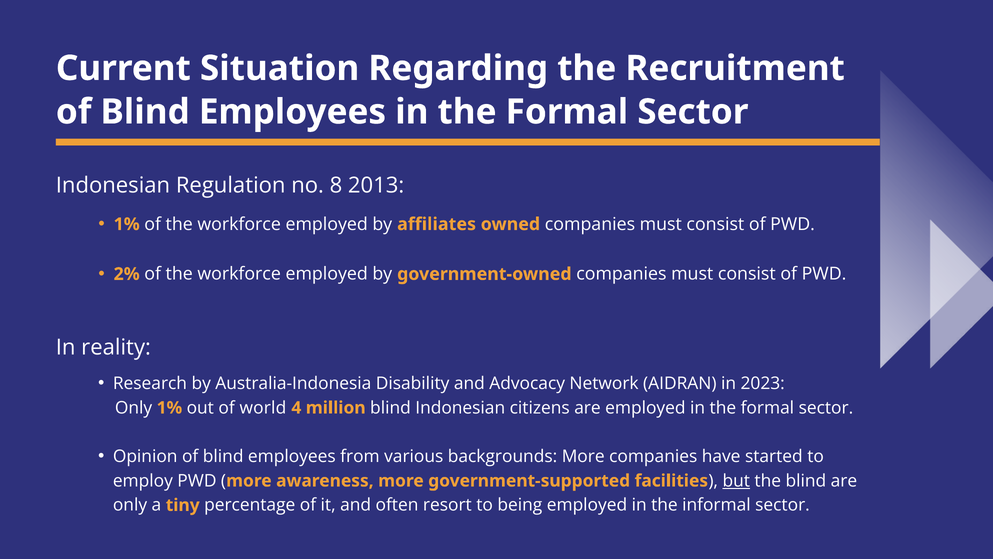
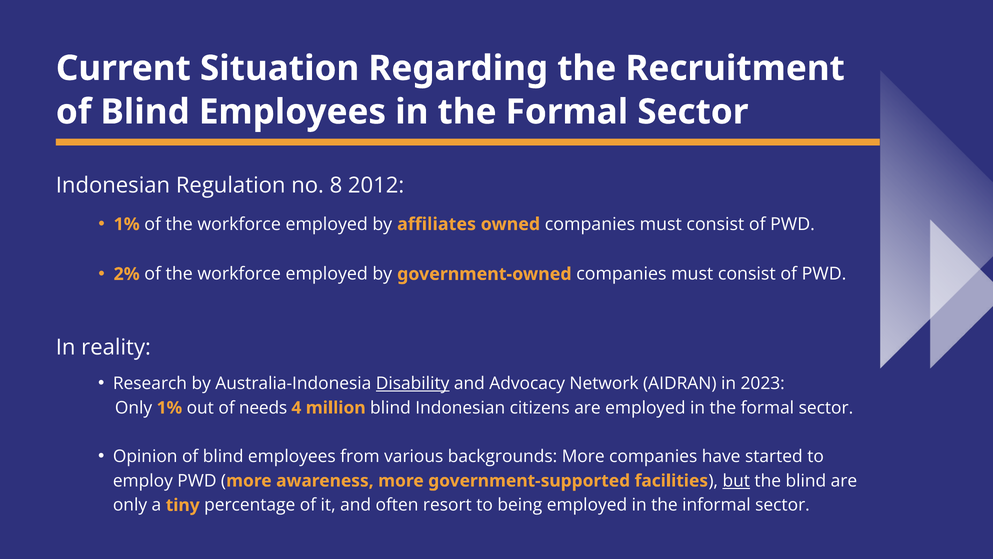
2013: 2013 -> 2012
Disability underline: none -> present
world: world -> needs
